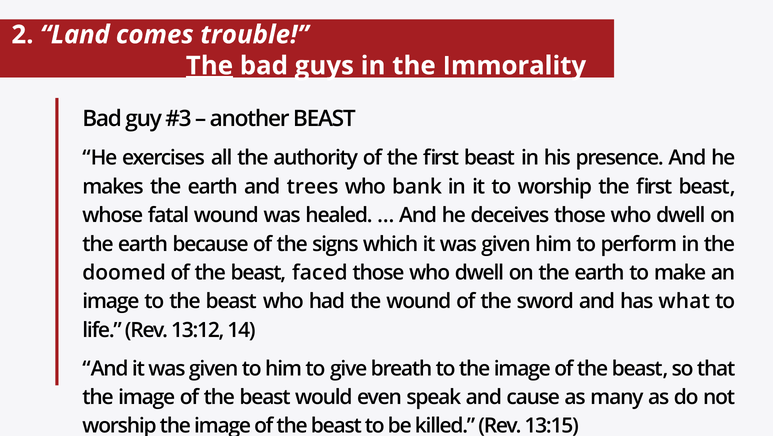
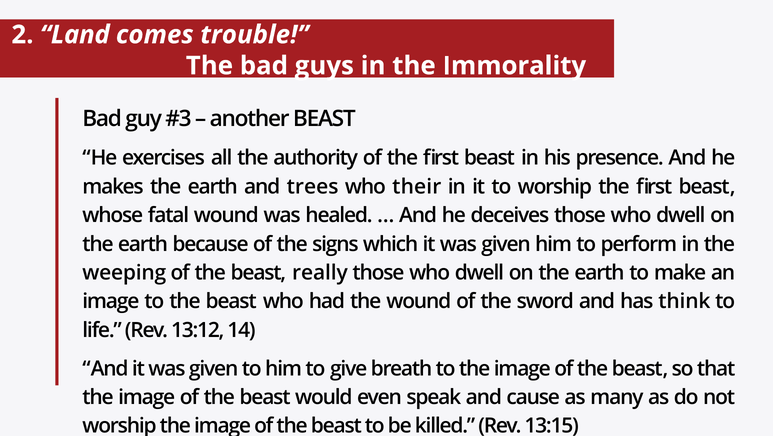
The at (209, 66) underline: present -> none
bank: bank -> their
doomed: doomed -> weeping
faced: faced -> really
what: what -> think
